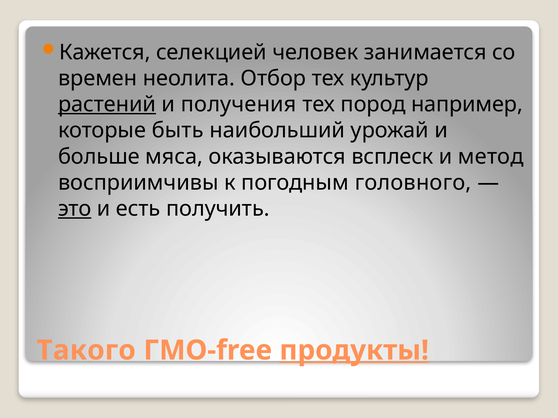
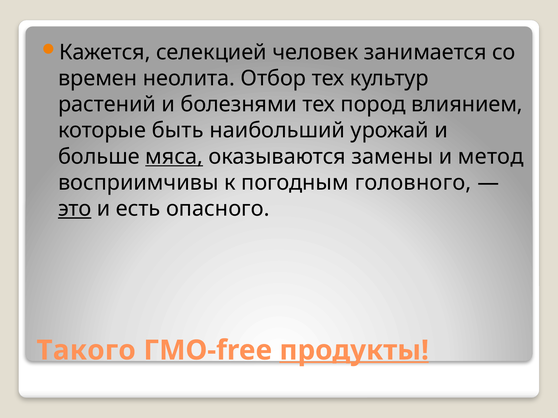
растений underline: present -> none
получения: получения -> болезнями
например: например -> влиянием
мяса underline: none -> present
всплеск: всплеск -> замены
получить: получить -> опасного
